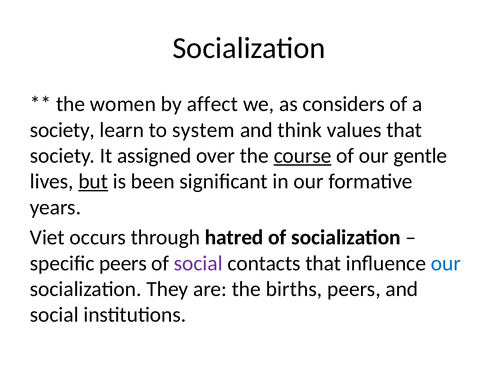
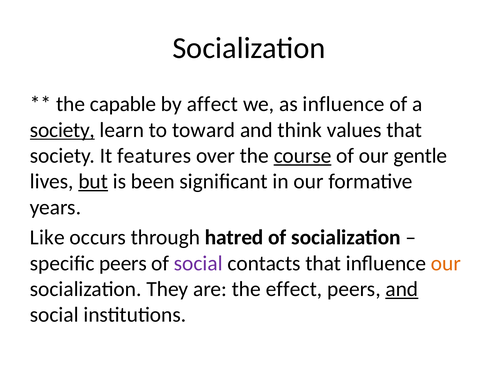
women: women -> capable
as considers: considers -> influence
society at (62, 130) underline: none -> present
system: system -> toward
assigned: assigned -> features
Viet: Viet -> Like
our at (446, 263) colour: blue -> orange
births: births -> effect
and at (402, 289) underline: none -> present
